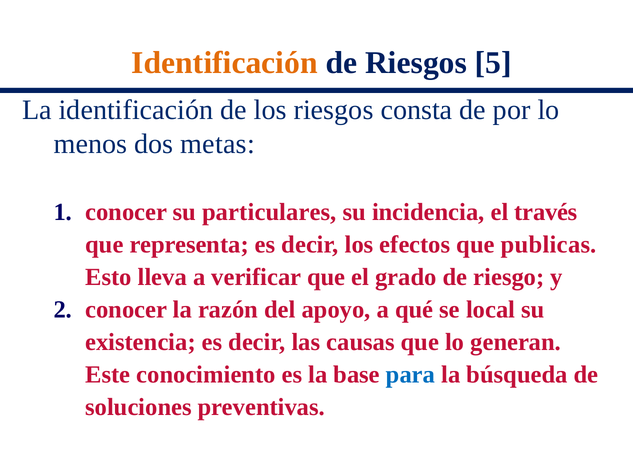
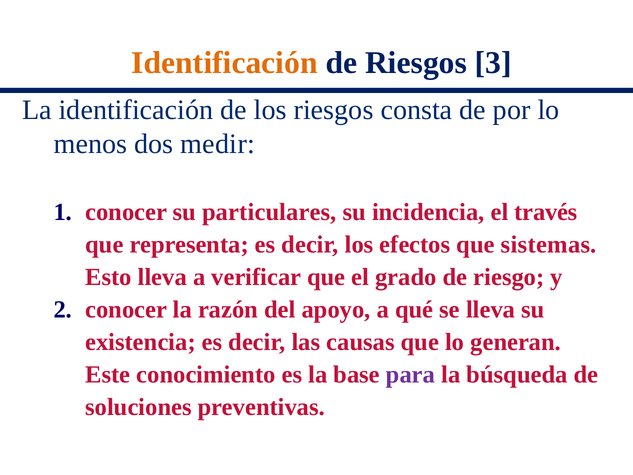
5: 5 -> 3
metas: metas -> medir
publicas: publicas -> sistemas
se local: local -> lleva
para colour: blue -> purple
